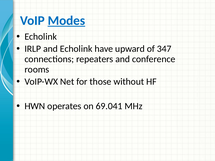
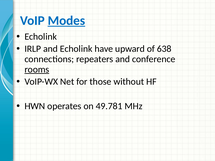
347: 347 -> 638
rooms underline: none -> present
69.041: 69.041 -> 49.781
